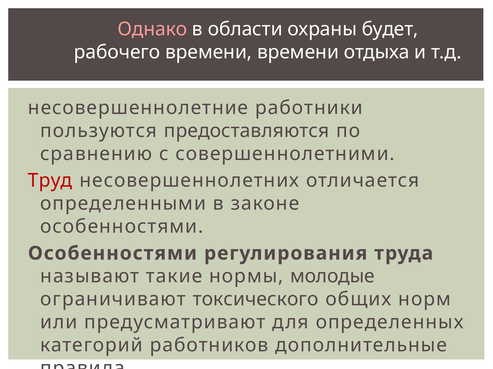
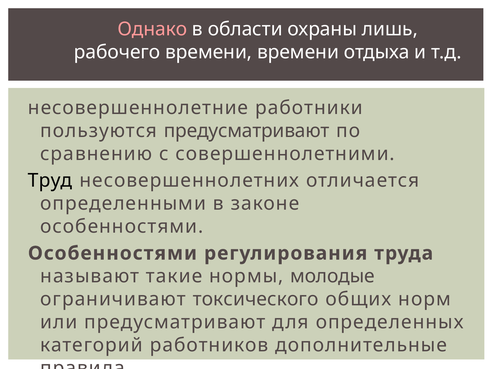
будет: будет -> лишь
пользуются предоставляются: предоставляются -> предусматривают
Труд colour: red -> black
